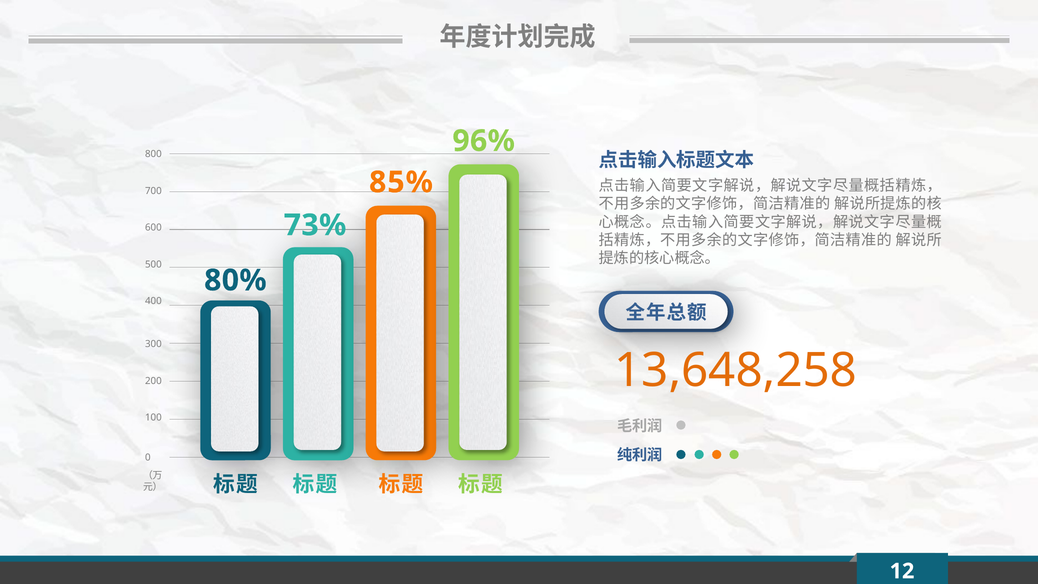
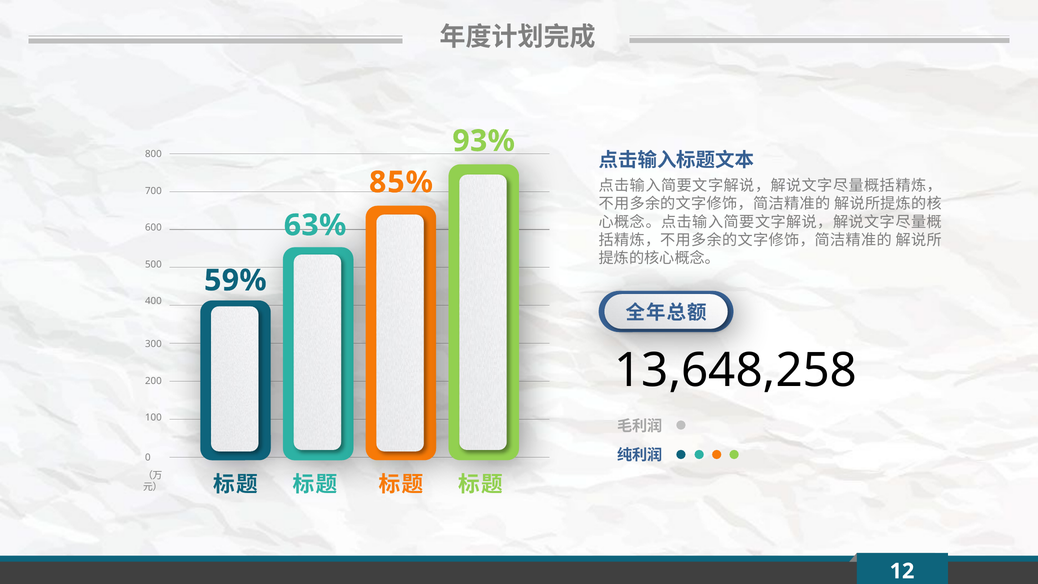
96%: 96% -> 93%
73%: 73% -> 63%
80%: 80% -> 59%
13,648,258 colour: orange -> black
